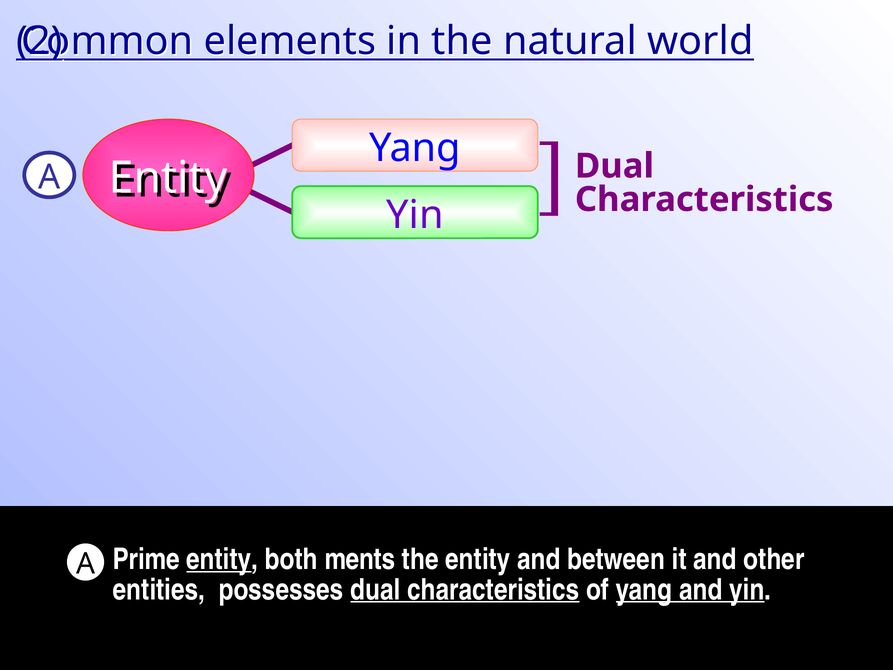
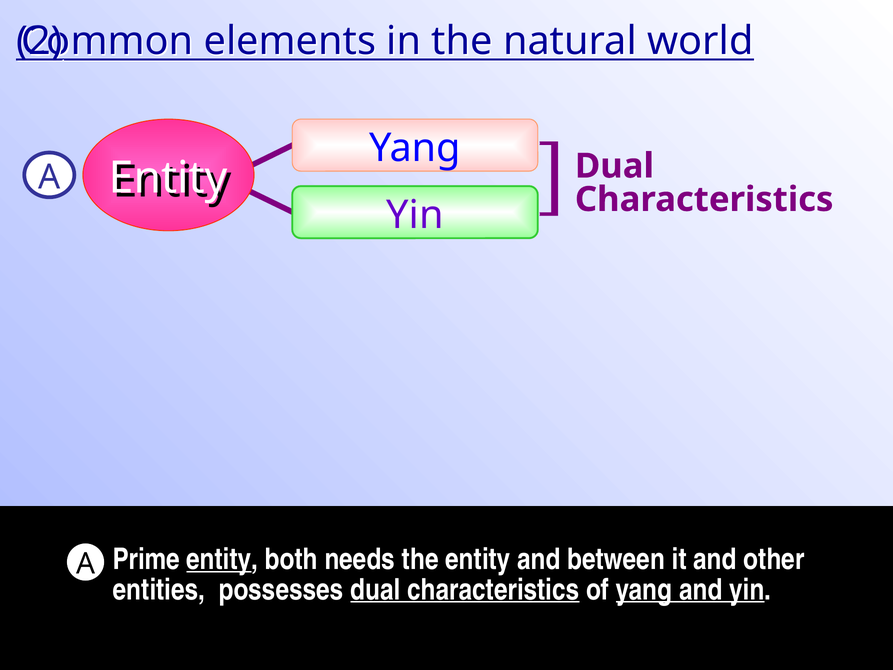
ments: ments -> needs
